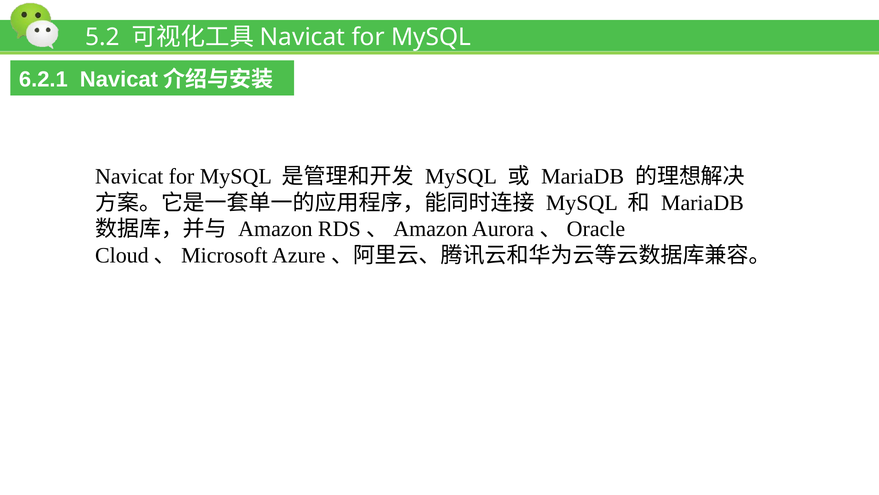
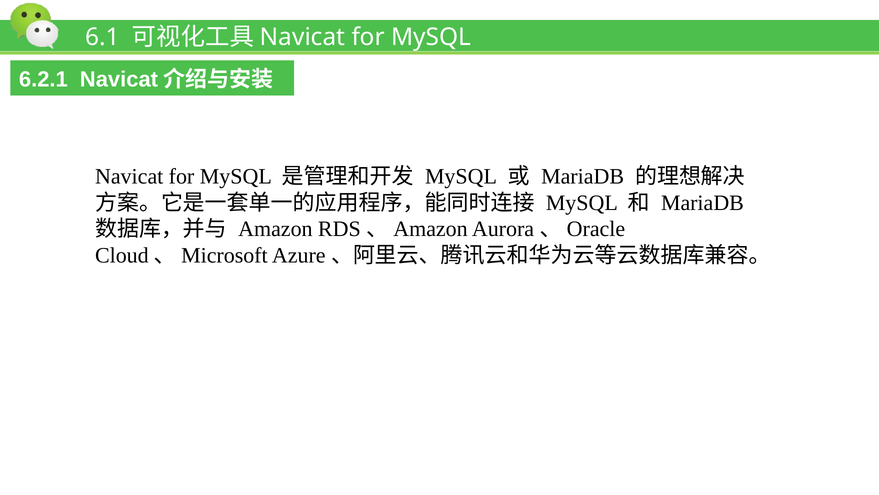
5.2: 5.2 -> 6.1
